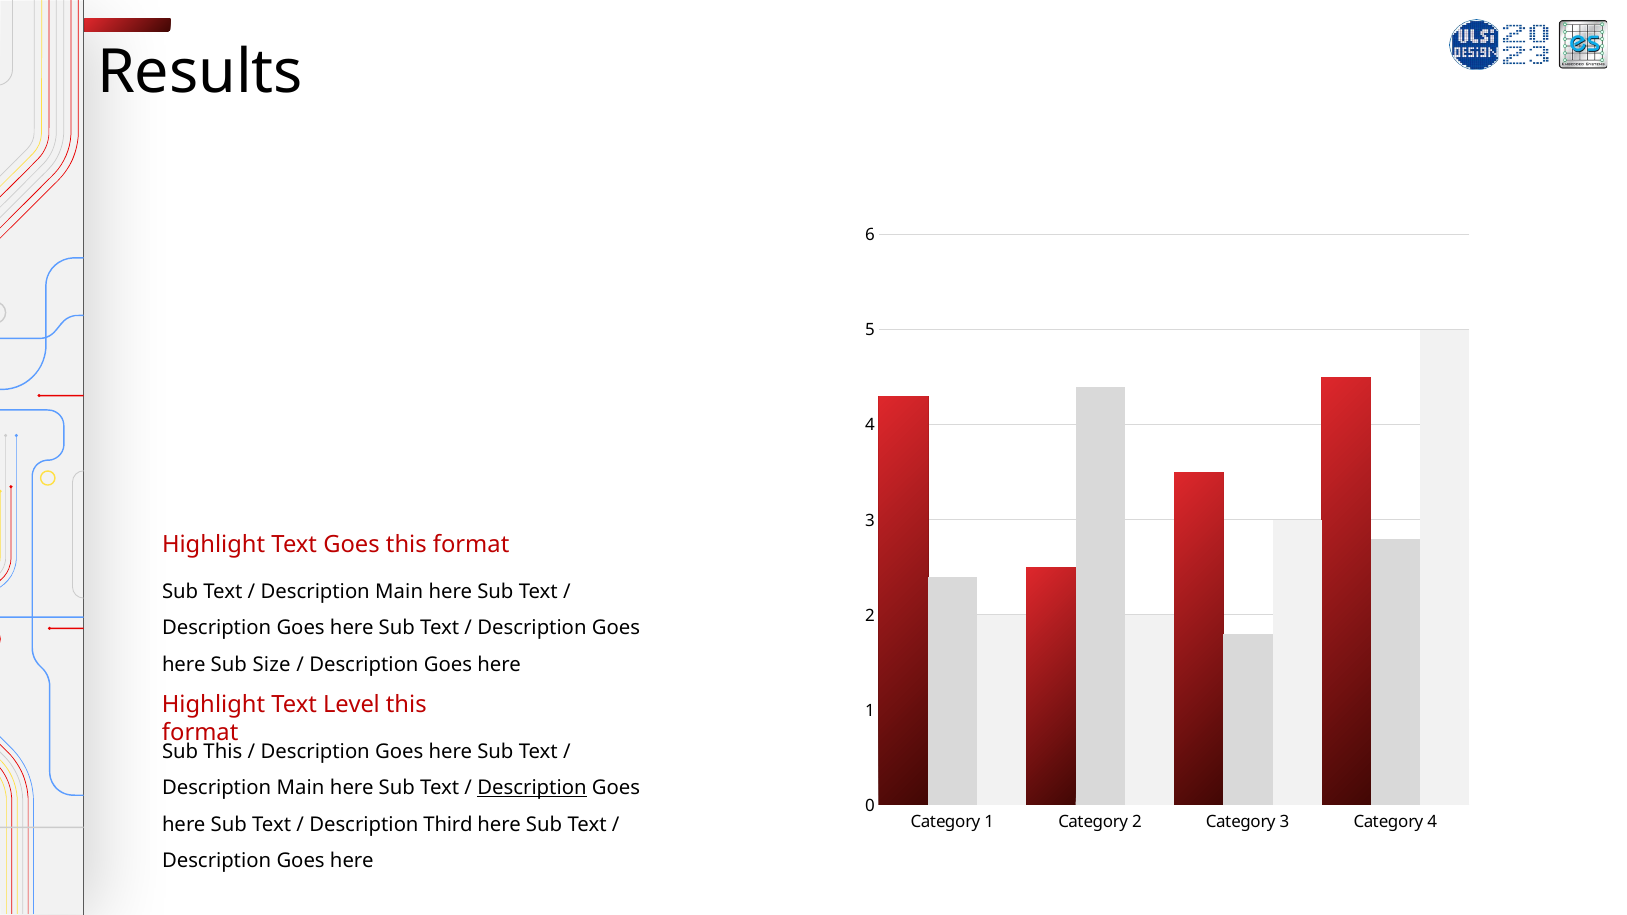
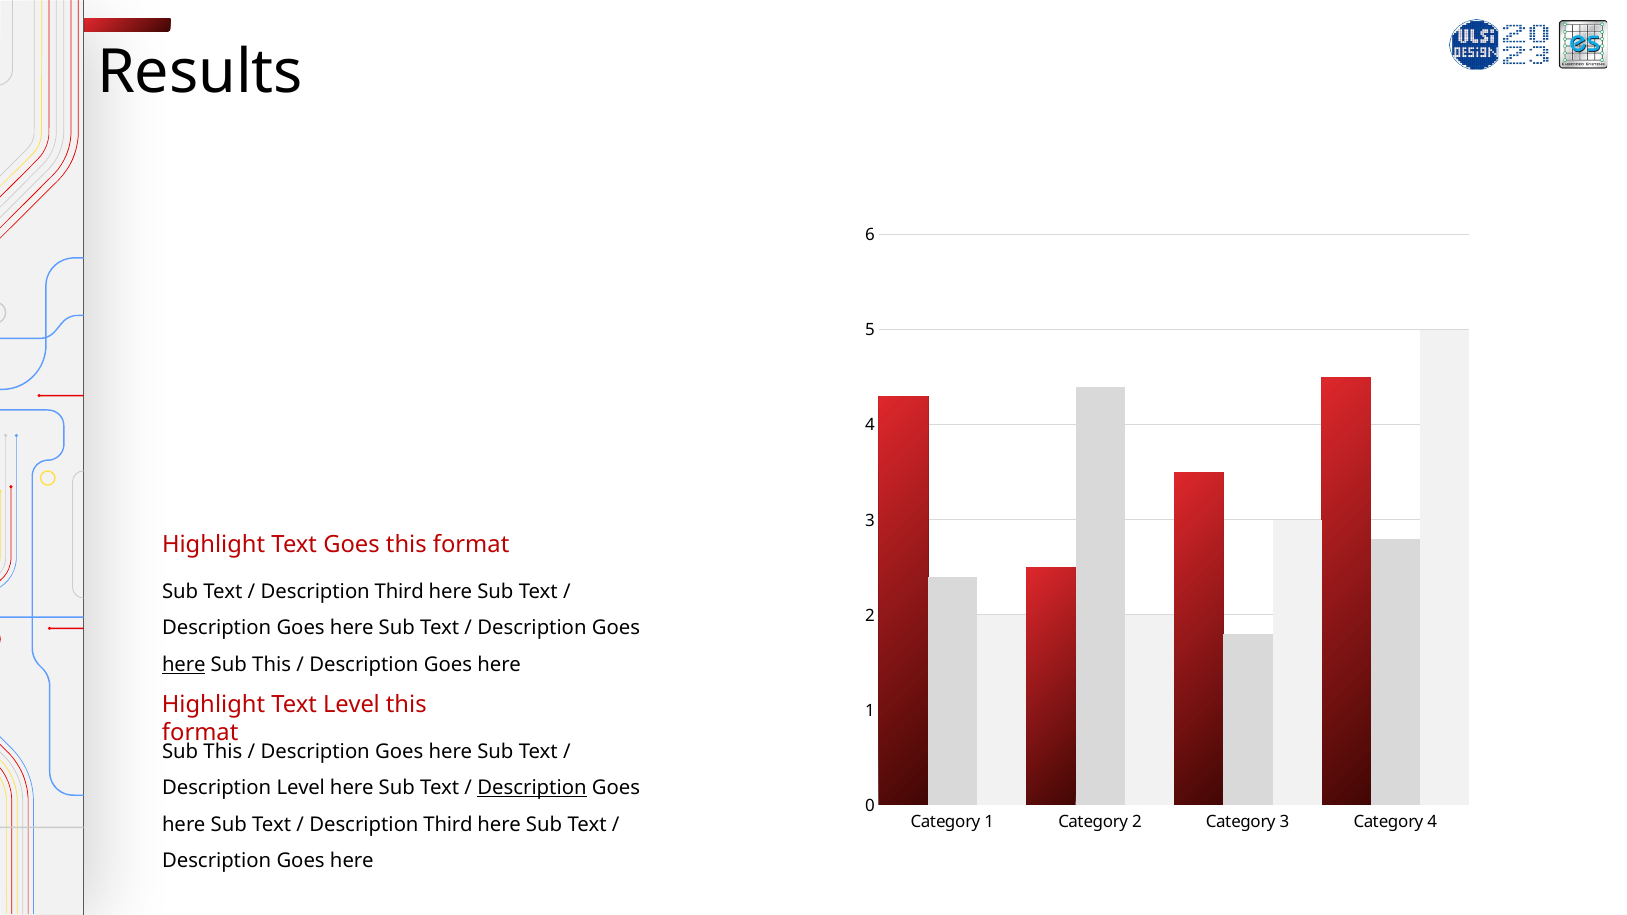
Main at (399, 591): Main -> Third
here at (184, 665) underline: none -> present
Size at (272, 665): Size -> This
Main at (301, 788): Main -> Level
